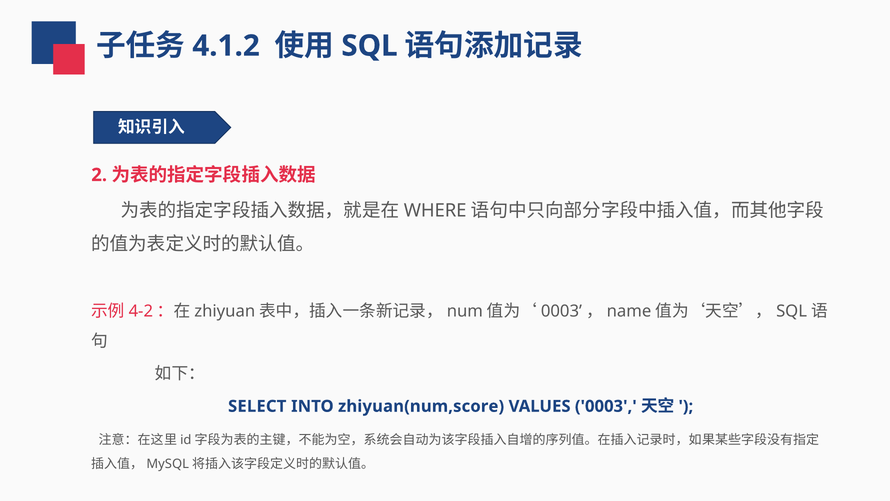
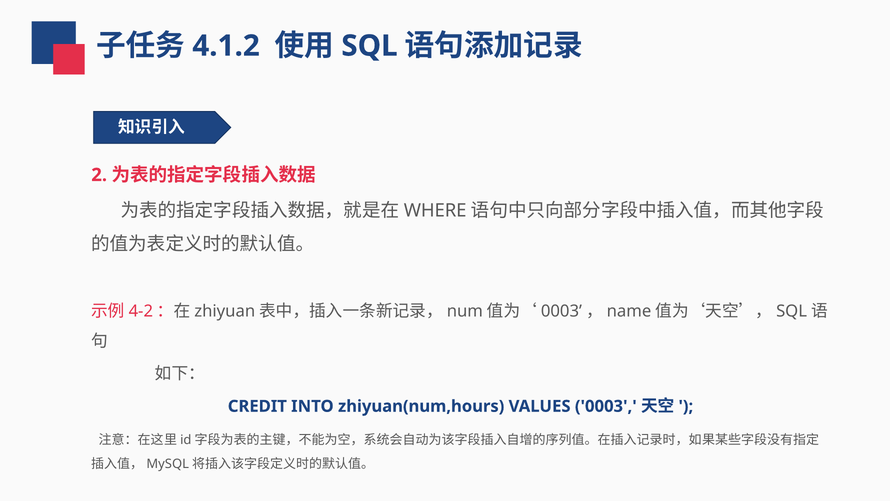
SELECT: SELECT -> CREDIT
zhiyuan(num,score: zhiyuan(num,score -> zhiyuan(num,hours
